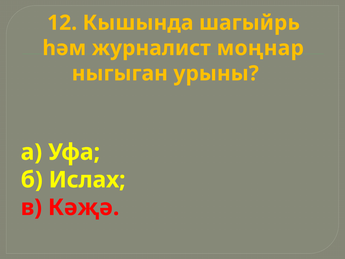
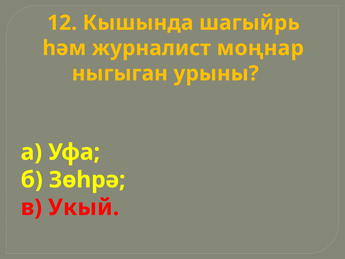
Ислах: Ислах -> Зөһрә
Кәҗә: Кәҗә -> Укый
